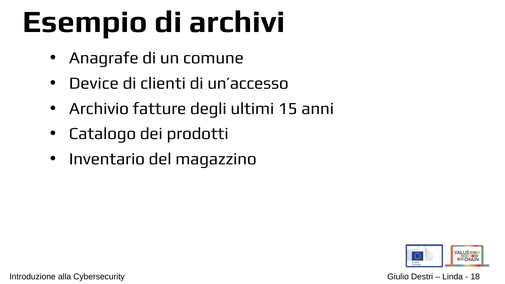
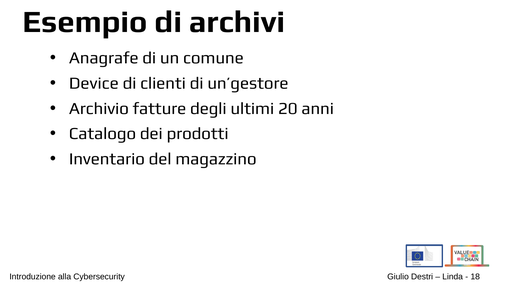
un’accesso: un’accesso -> un’gestore
15: 15 -> 20
